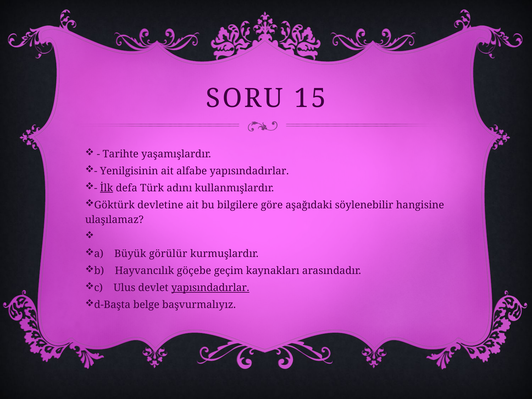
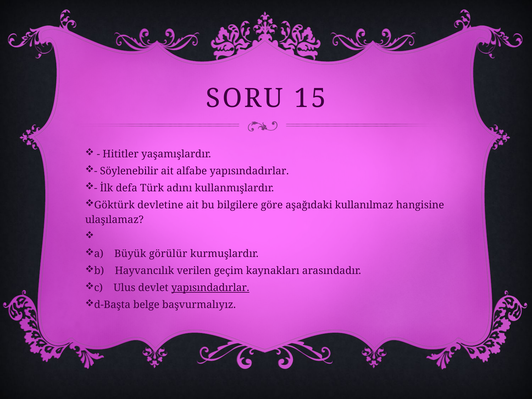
Tarihte: Tarihte -> Hititler
Yenilgisinin: Yenilgisinin -> Söylenebilir
İlk underline: present -> none
söylenebilir: söylenebilir -> kullanılmaz
göçebe: göçebe -> verilen
